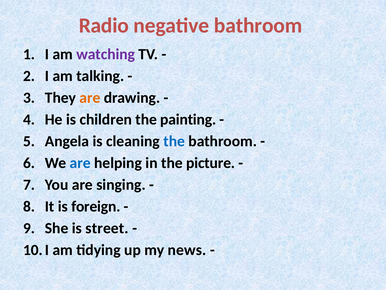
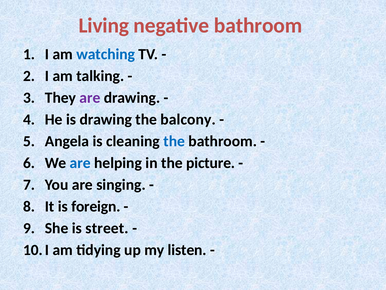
Radio: Radio -> Living
watching colour: purple -> blue
are at (90, 98) colour: orange -> purple
is children: children -> drawing
painting: painting -> balcony
news: news -> listen
